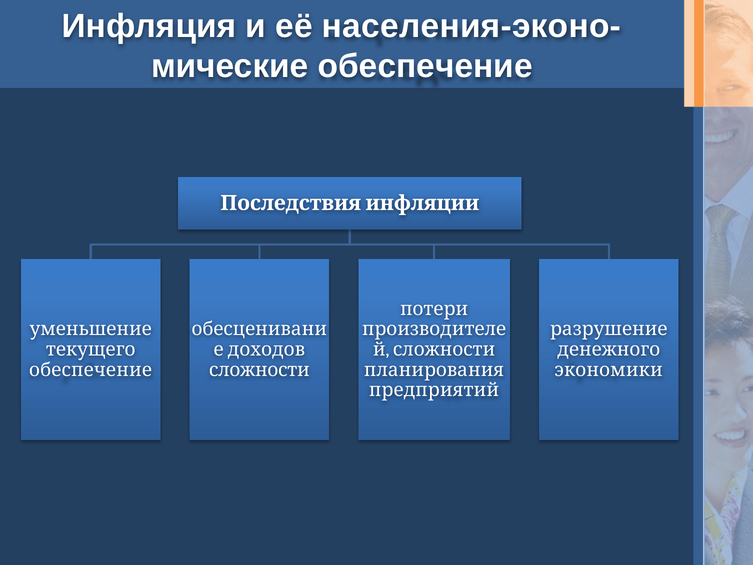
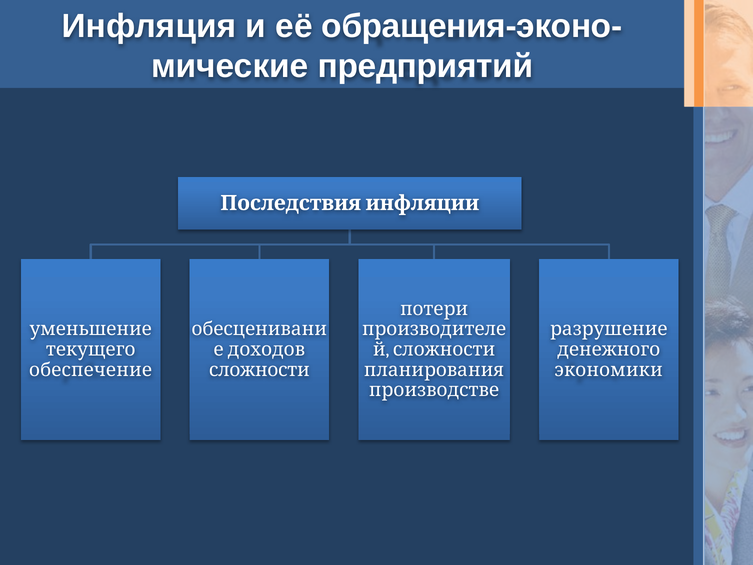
населения-эконо-: населения-эконо- -> обращения-эконо-
мические обеспечение: обеспечение -> предприятий
предприятий: предприятий -> производстве
